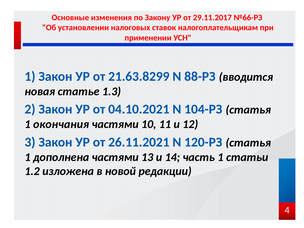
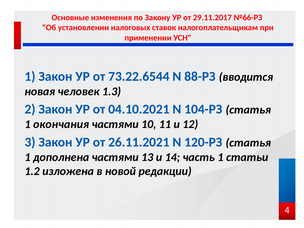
21.63.8299: 21.63.8299 -> 73.22.6544
статье: статье -> человек
